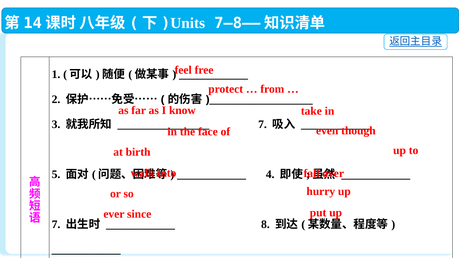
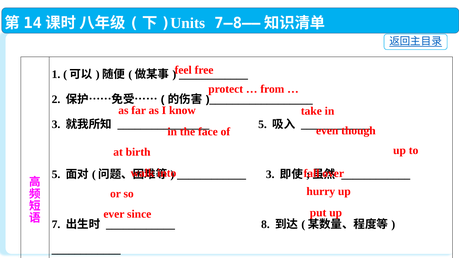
7 at (263, 125): 7 -> 5
4 at (270, 175): 4 -> 3
